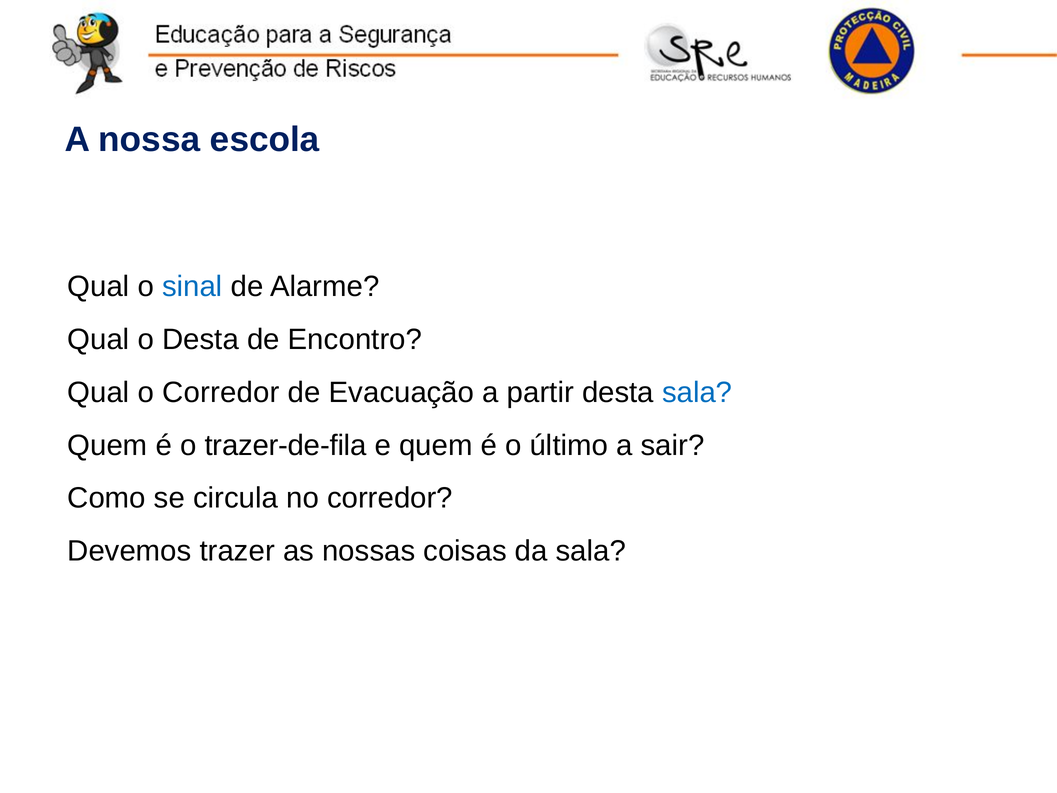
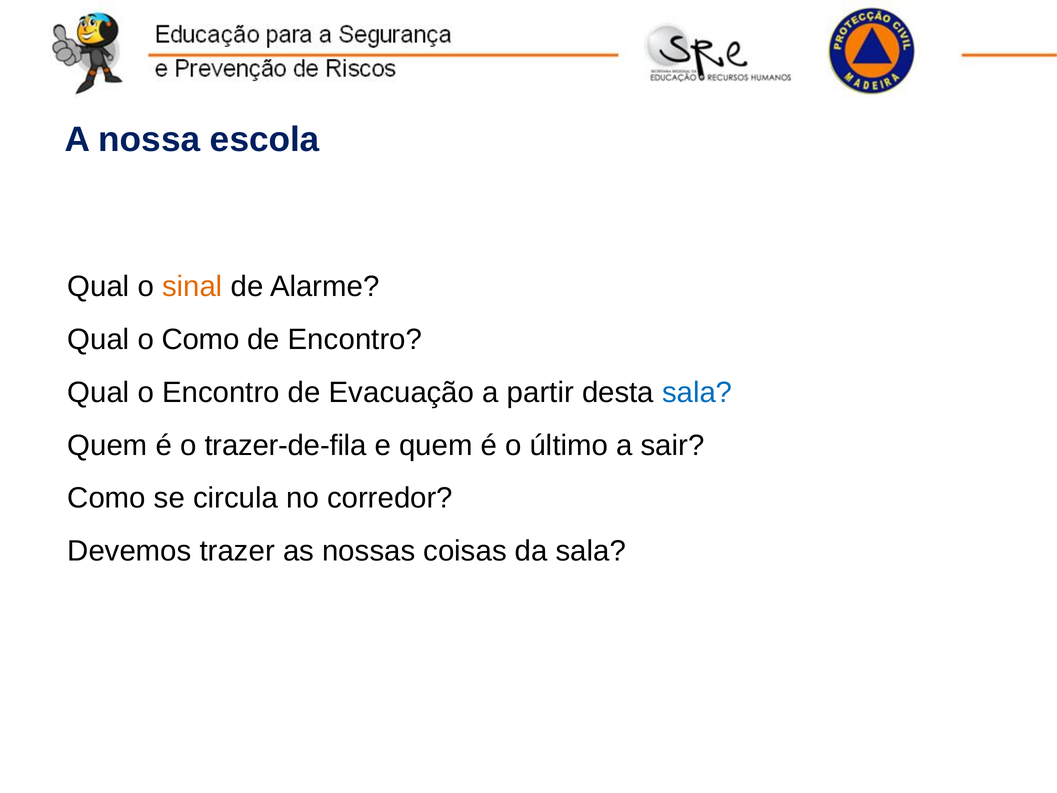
sinal colour: blue -> orange
o Desta: Desta -> Como
o Corredor: Corredor -> Encontro
